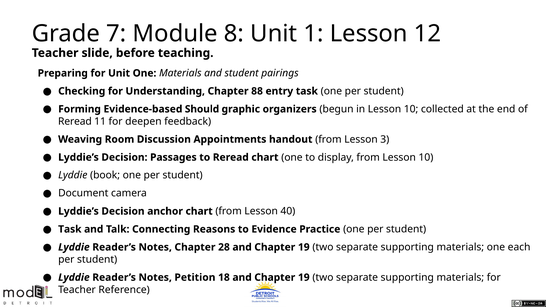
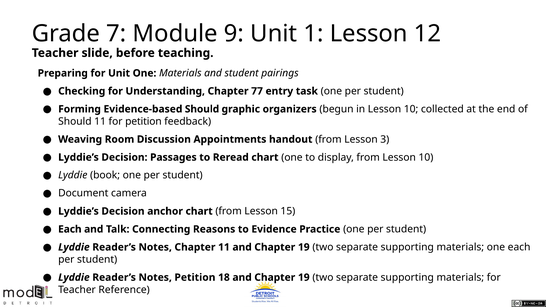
8: 8 -> 9
88: 88 -> 77
Reread at (75, 121): Reread -> Should
for deepen: deepen -> petition
40: 40 -> 15
Task at (70, 229): Task -> Each
Chapter 28: 28 -> 11
